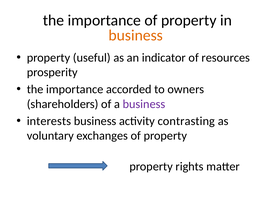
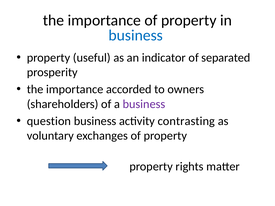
business at (136, 35) colour: orange -> blue
resources: resources -> separated
interests: interests -> question
